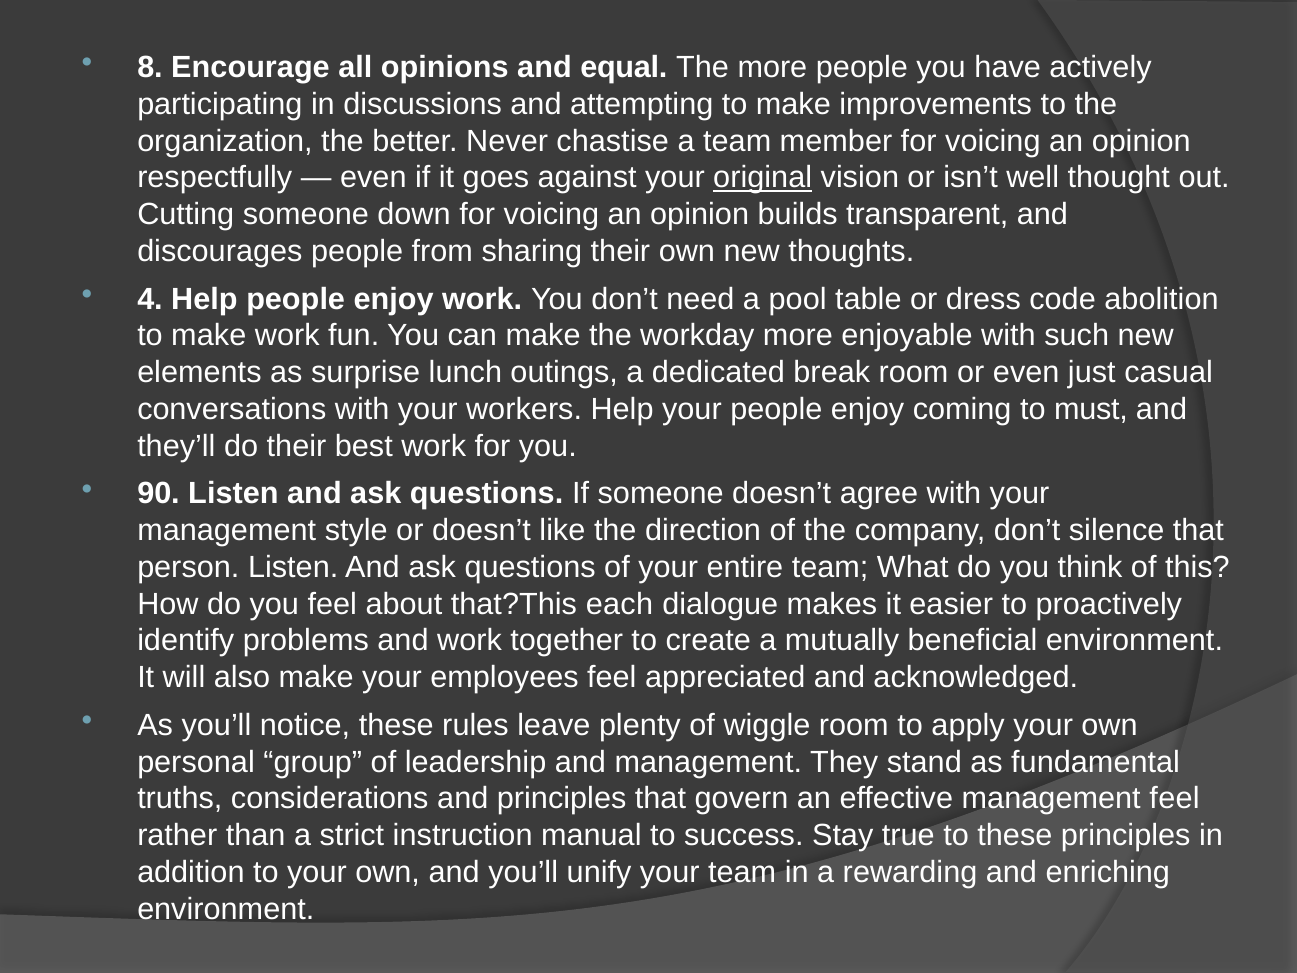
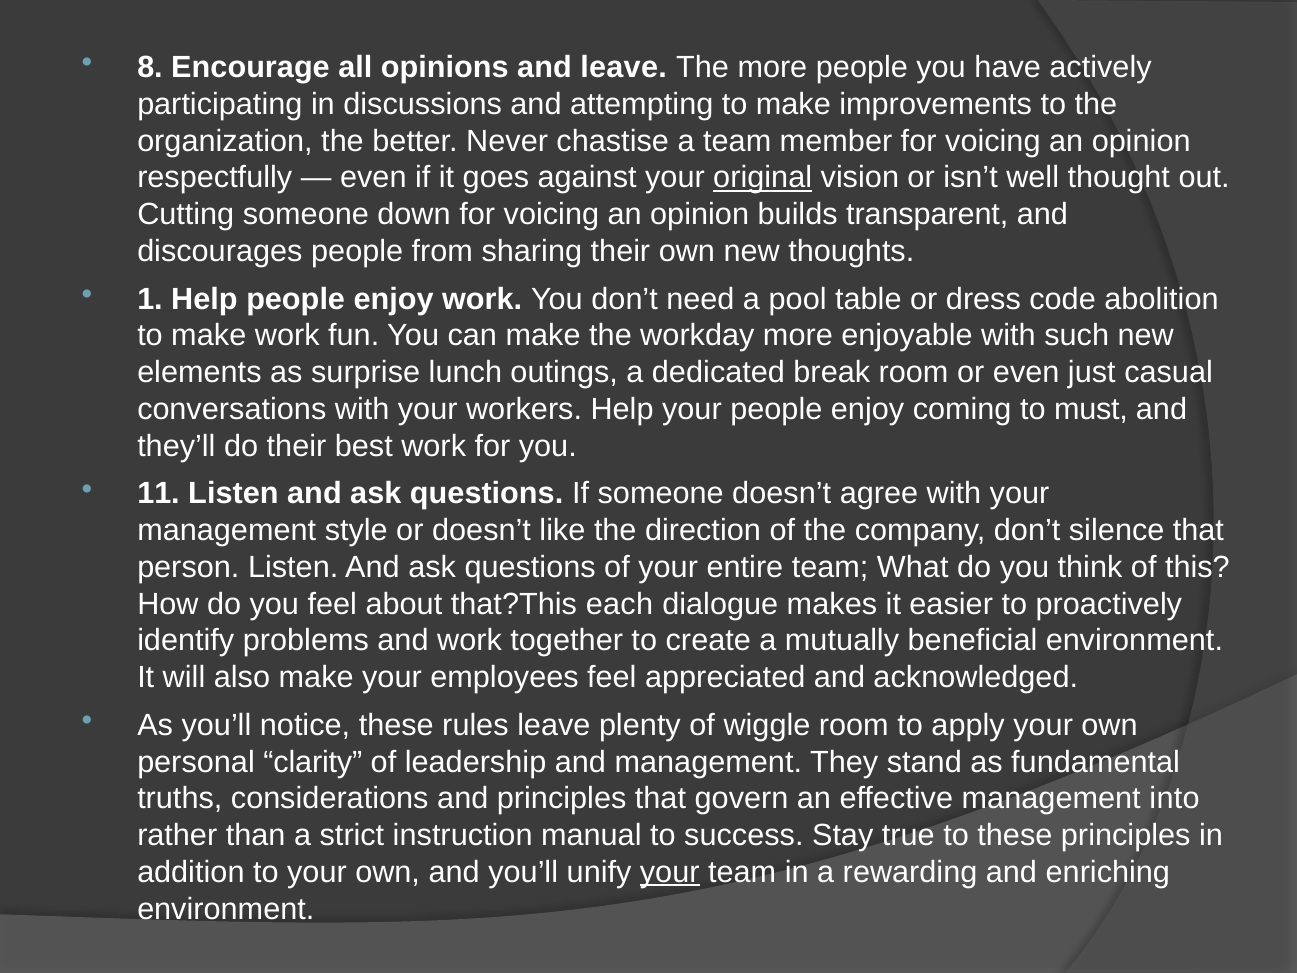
and equal: equal -> leave
4: 4 -> 1
90: 90 -> 11
group: group -> clarity
management feel: feel -> into
your at (670, 872) underline: none -> present
